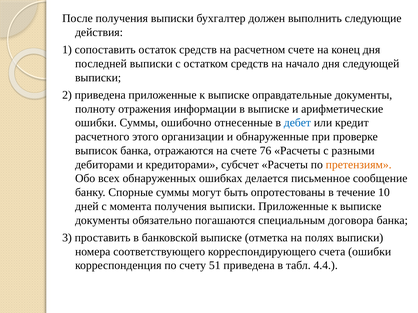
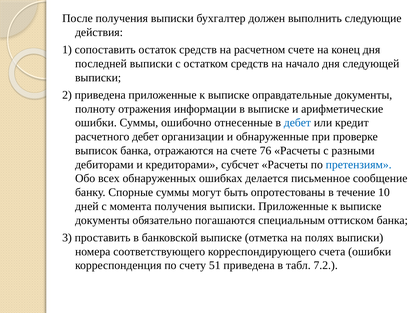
расчетного этого: этого -> дебет
претензиям colour: orange -> blue
договора: договора -> оттиском
4.4: 4.4 -> 7.2
